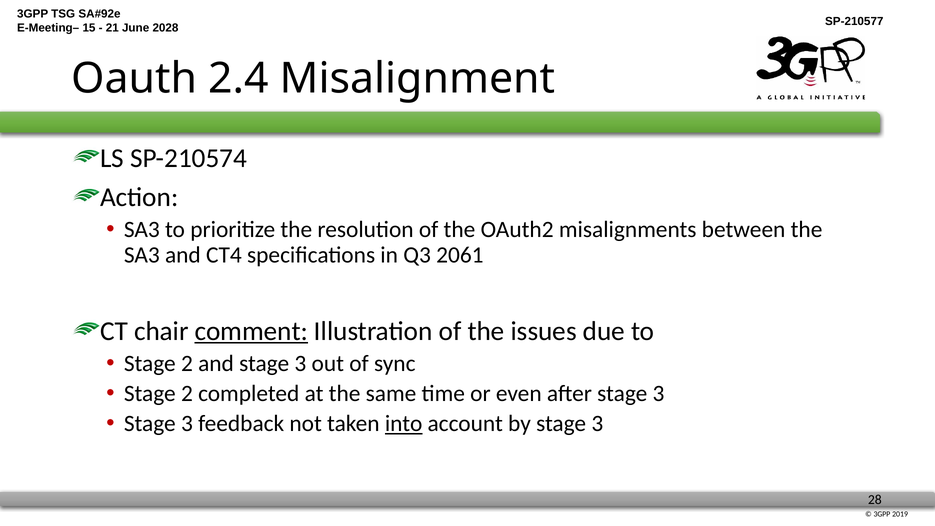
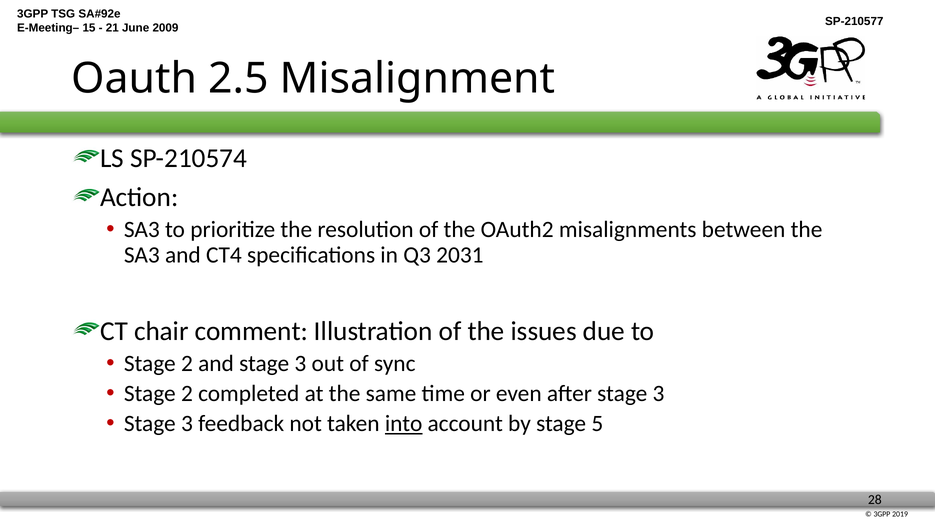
2028: 2028 -> 2009
2.4: 2.4 -> 2.5
2061: 2061 -> 2031
comment underline: present -> none
by stage 3: 3 -> 5
